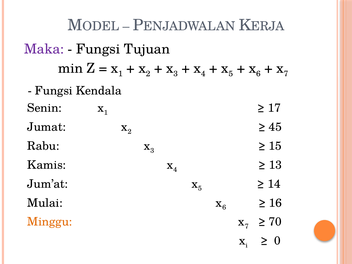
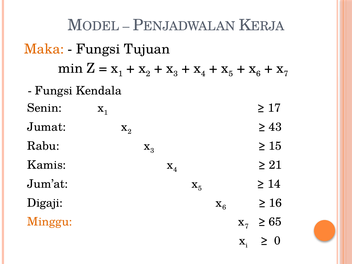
Maka colour: purple -> orange
45: 45 -> 43
13: 13 -> 21
Mulai: Mulai -> Digaji
70: 70 -> 65
